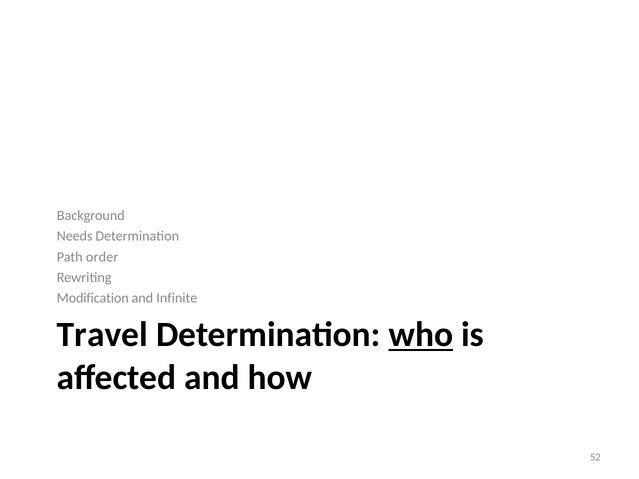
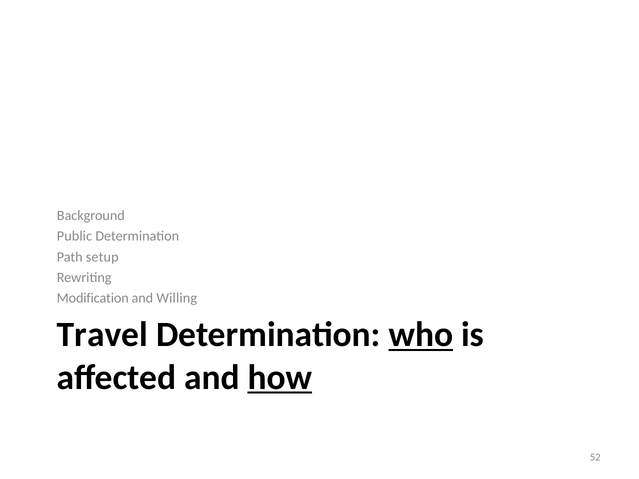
Needs: Needs -> Public
order: order -> setup
Infinite: Infinite -> Willing
how underline: none -> present
